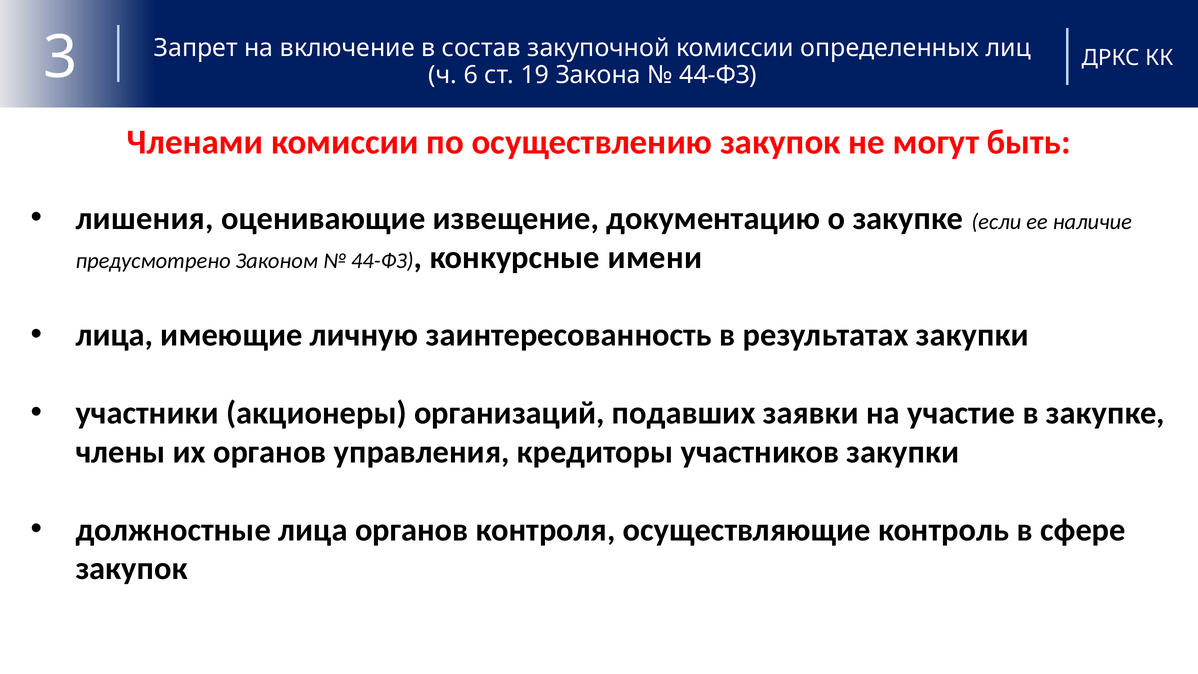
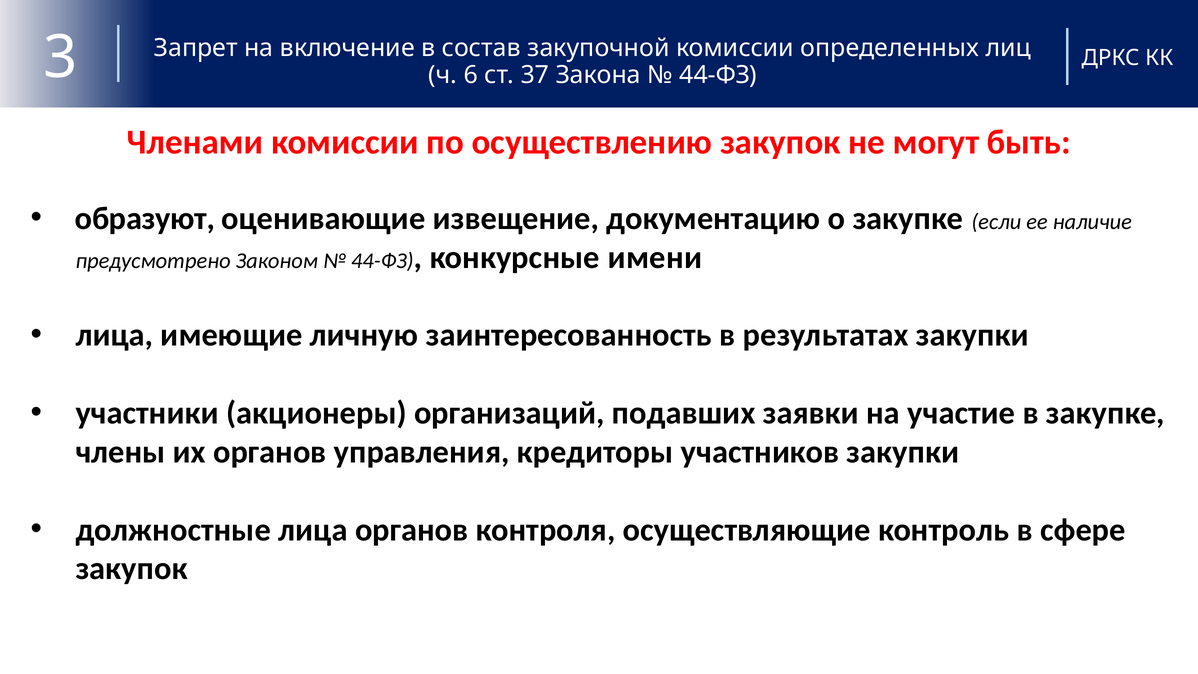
19: 19 -> 37
лишения: лишения -> образуют
